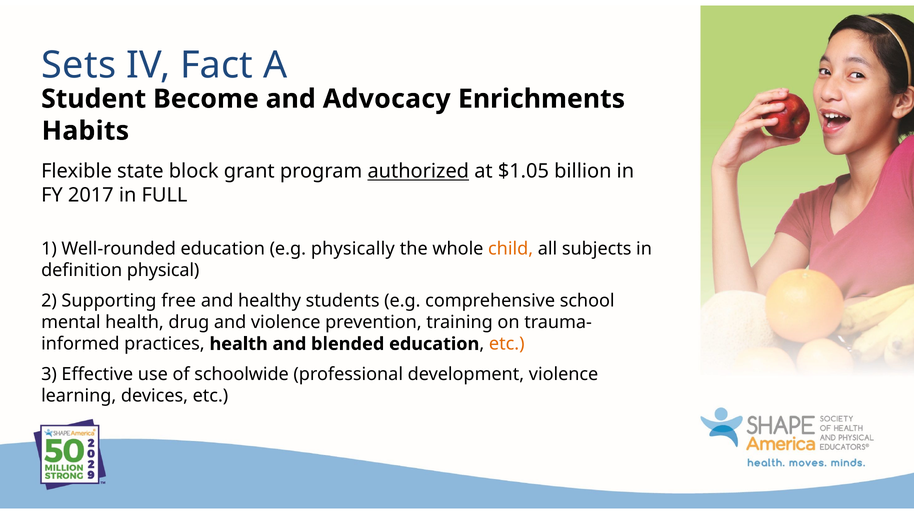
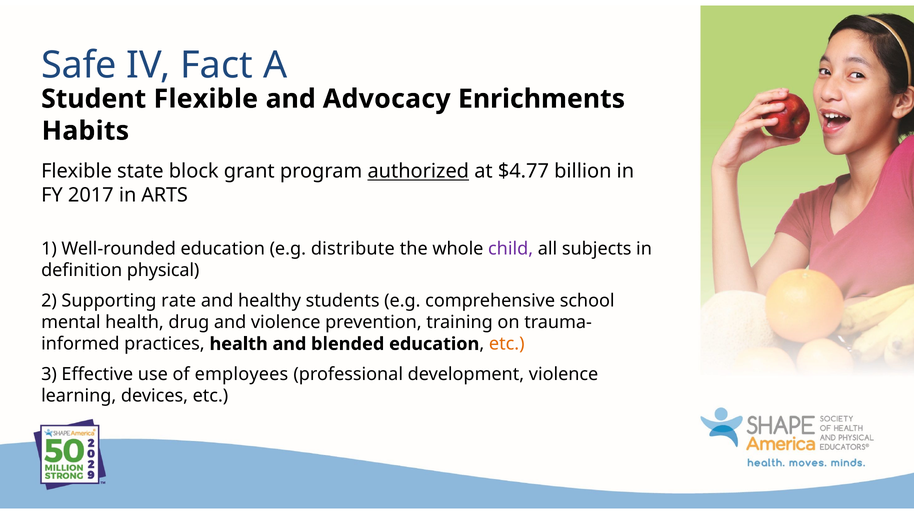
Sets: Sets -> Safe
Student Become: Become -> Flexible
$1.05: $1.05 -> $4.77
FULL: FULL -> ARTS
physically: physically -> distribute
child colour: orange -> purple
free: free -> rate
schoolwide: schoolwide -> employees
